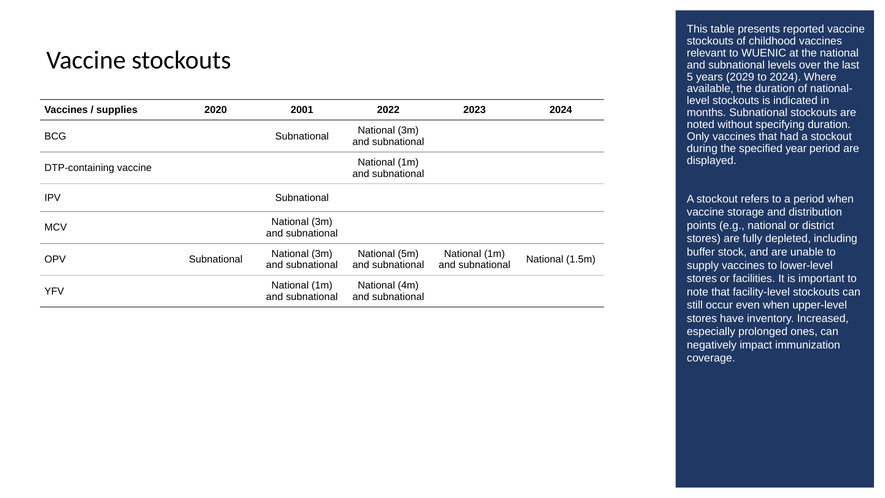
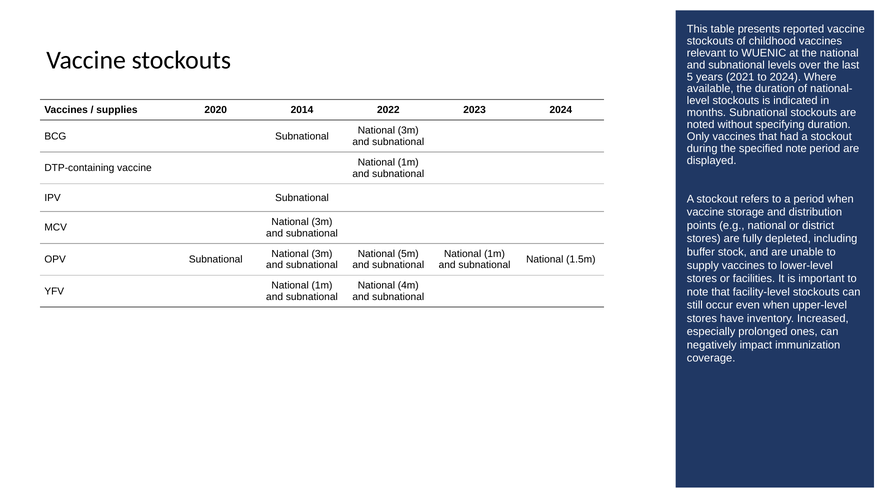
2029: 2029 -> 2021
2001: 2001 -> 2014
specified year: year -> note
